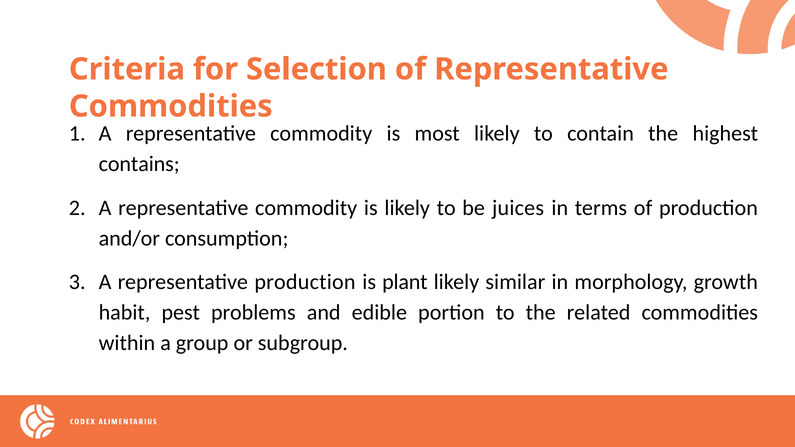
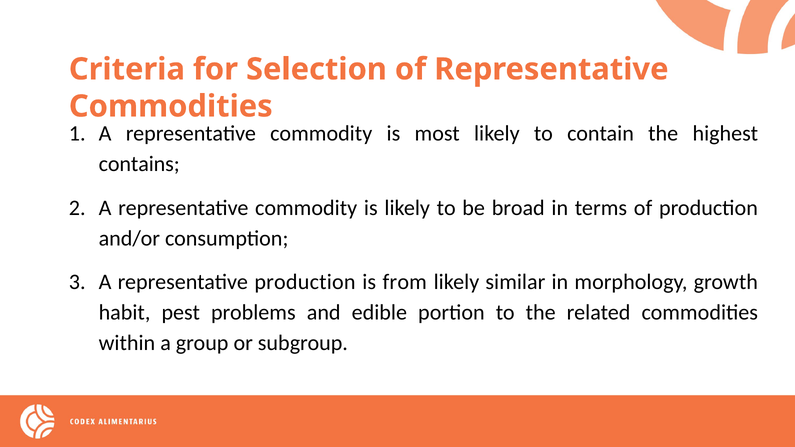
juices: juices -> broad
plant: plant -> from
